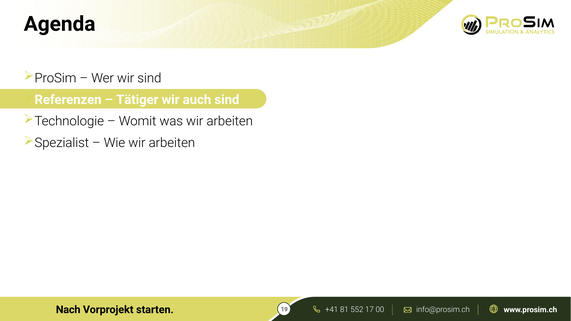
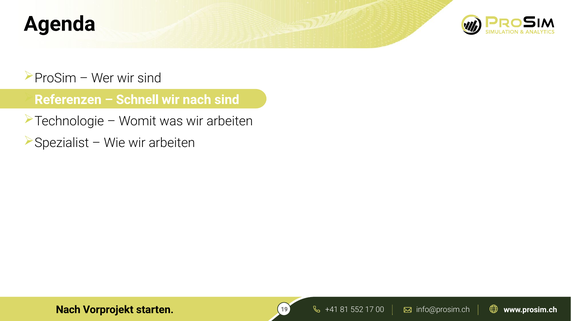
Tätiger: Tätiger -> Schnell
wir auch: auch -> nach
